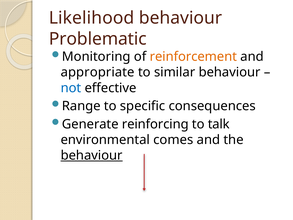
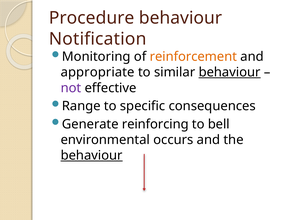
Likelihood: Likelihood -> Procedure
Problematic: Problematic -> Notification
behaviour at (230, 72) underline: none -> present
not colour: blue -> purple
talk: talk -> bell
comes: comes -> occurs
